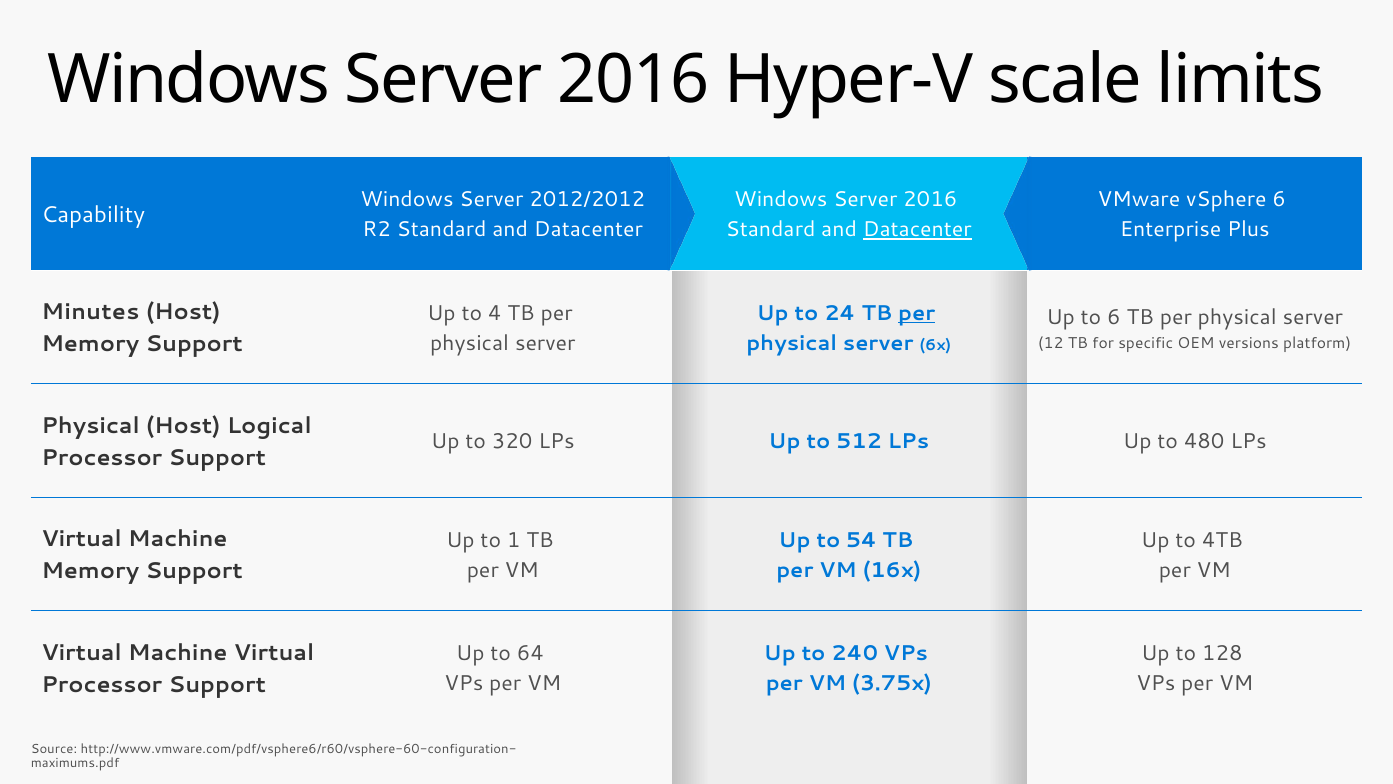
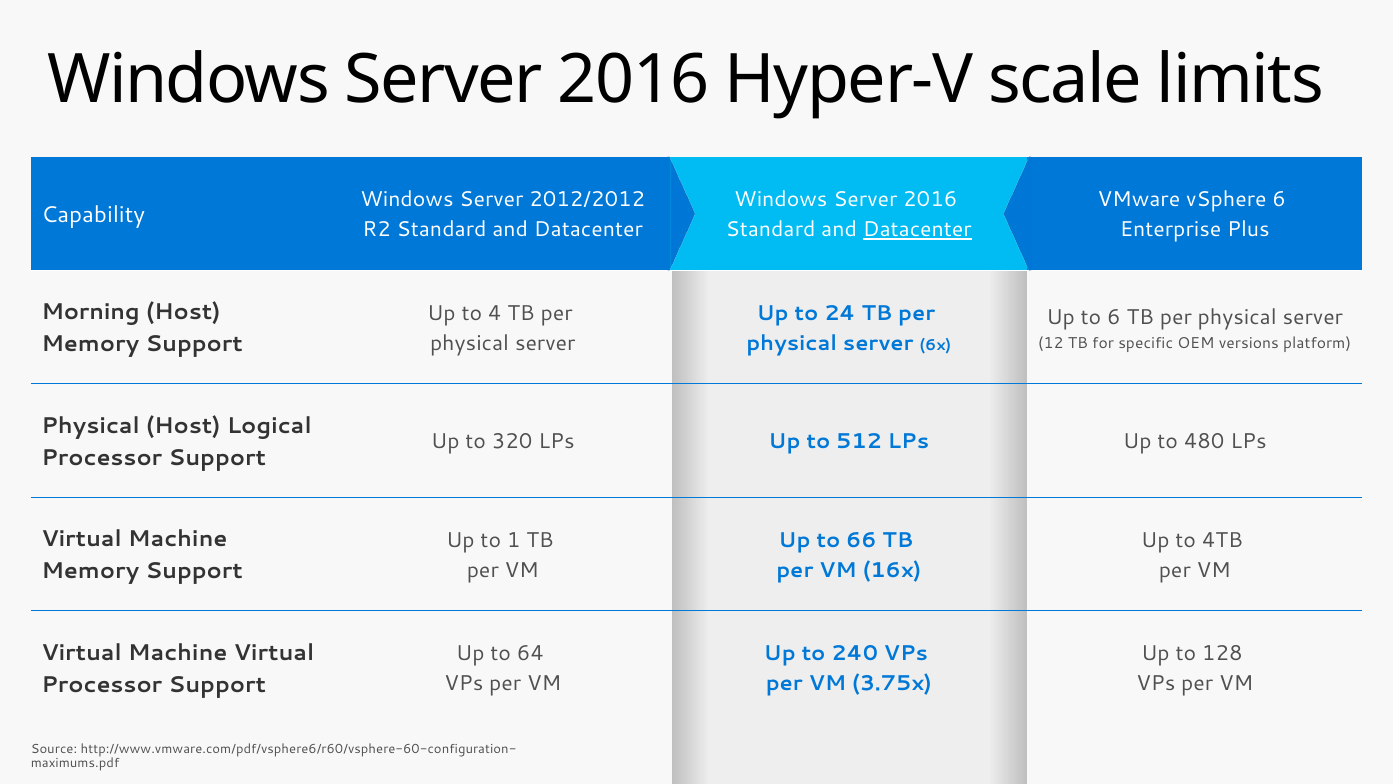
Minutes: Minutes -> Morning
per at (917, 313) underline: present -> none
54: 54 -> 66
